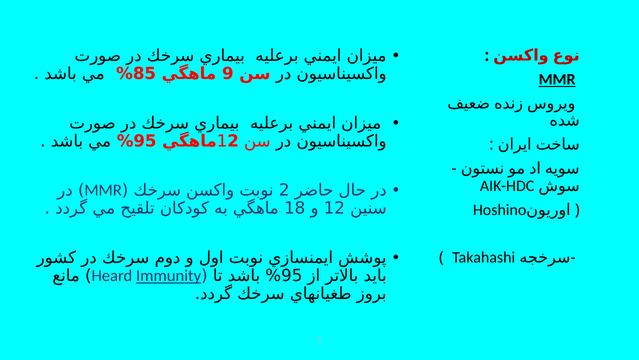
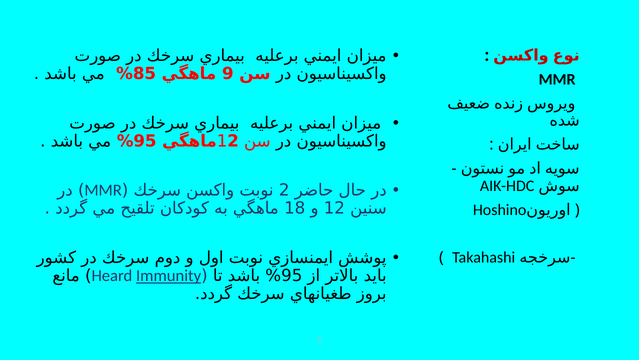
MMR at (557, 79) underline: present -> none
